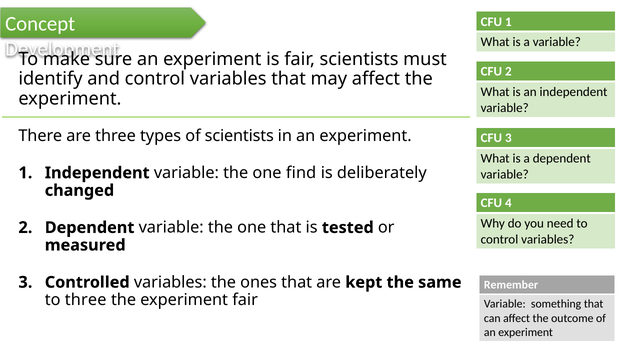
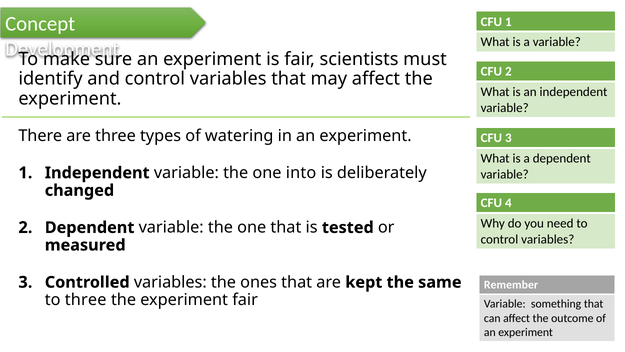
of scientists: scientists -> watering
find: find -> into
